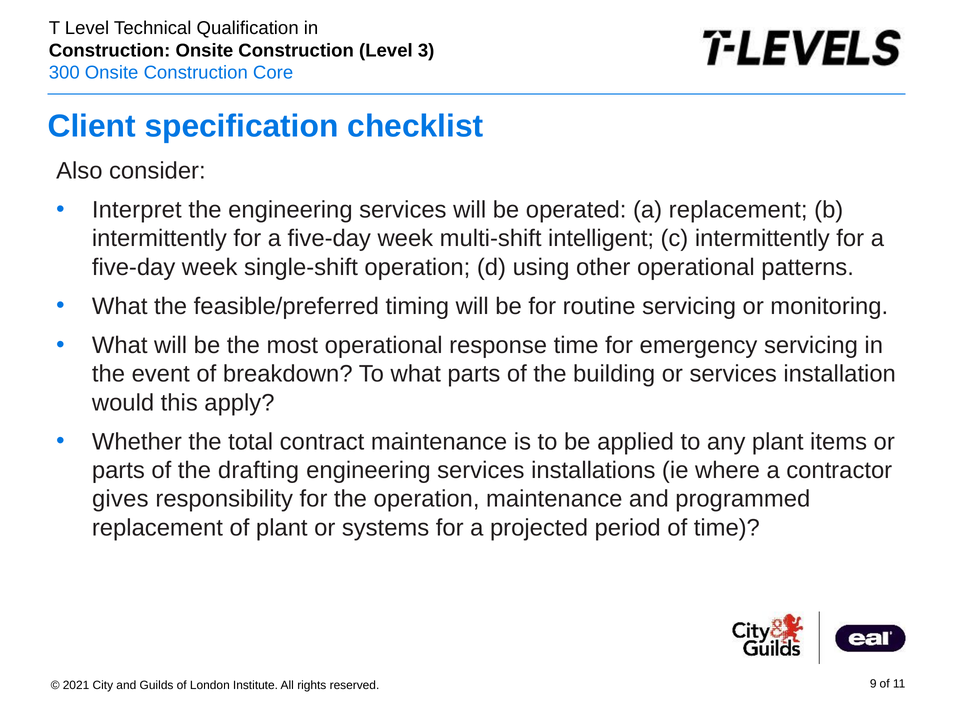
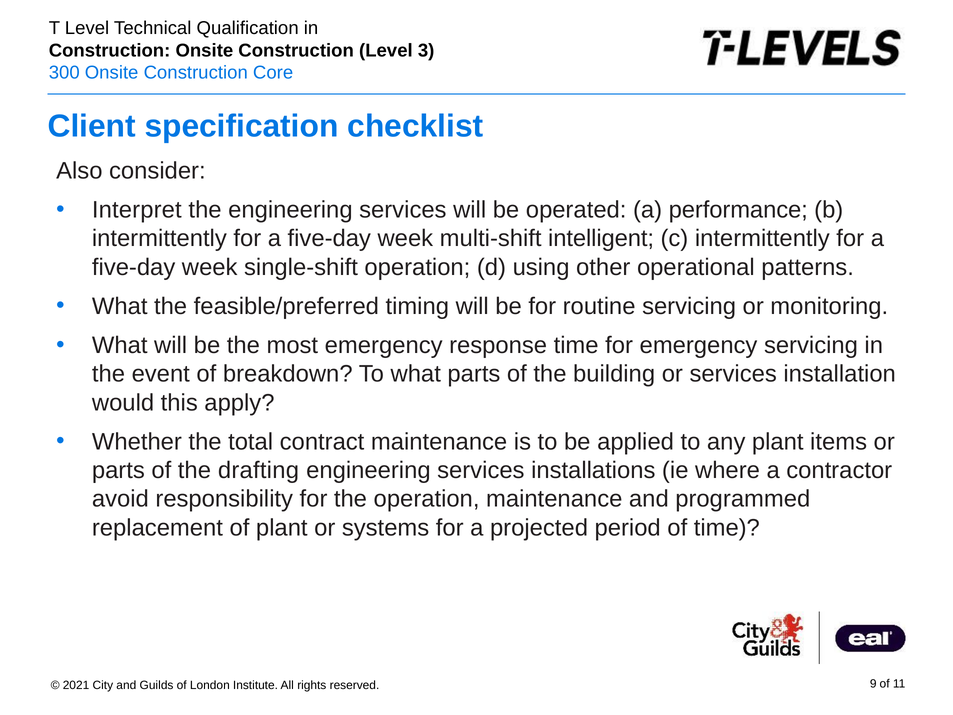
a replacement: replacement -> performance
most operational: operational -> emergency
gives: gives -> avoid
